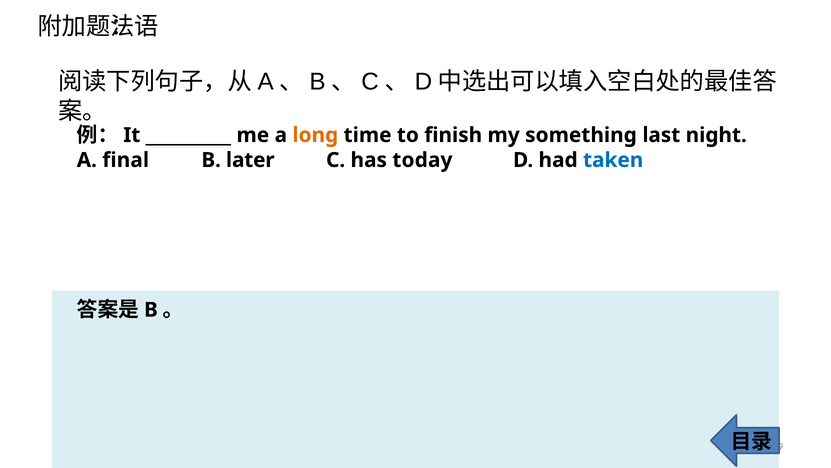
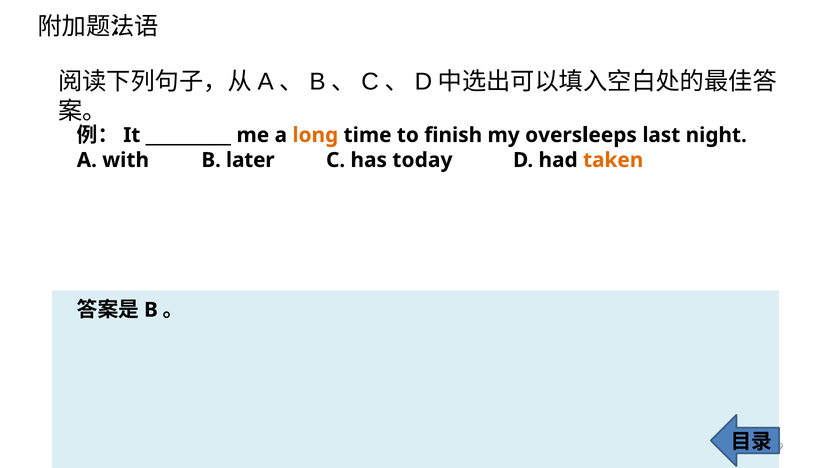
something: something -> oversleeps
final: final -> with
taken colour: blue -> orange
